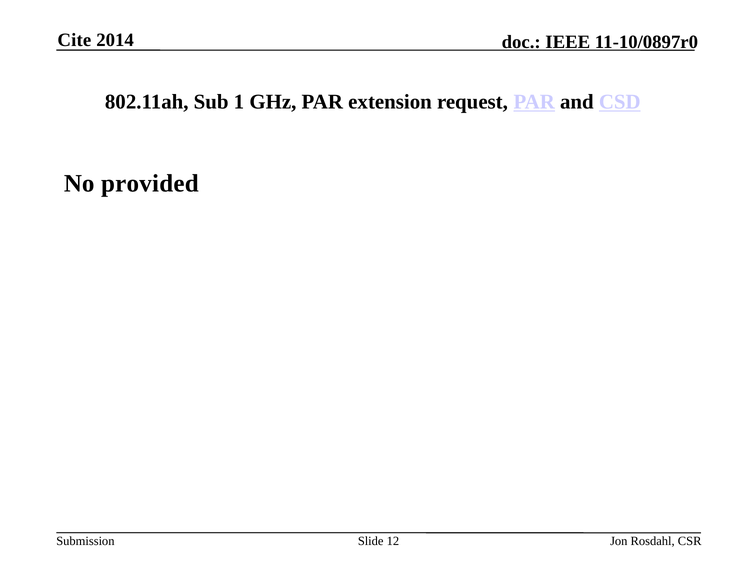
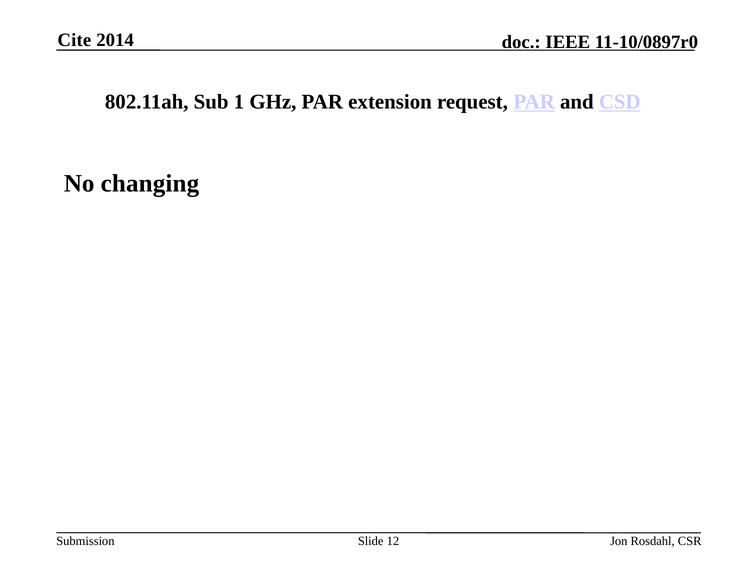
provided: provided -> changing
